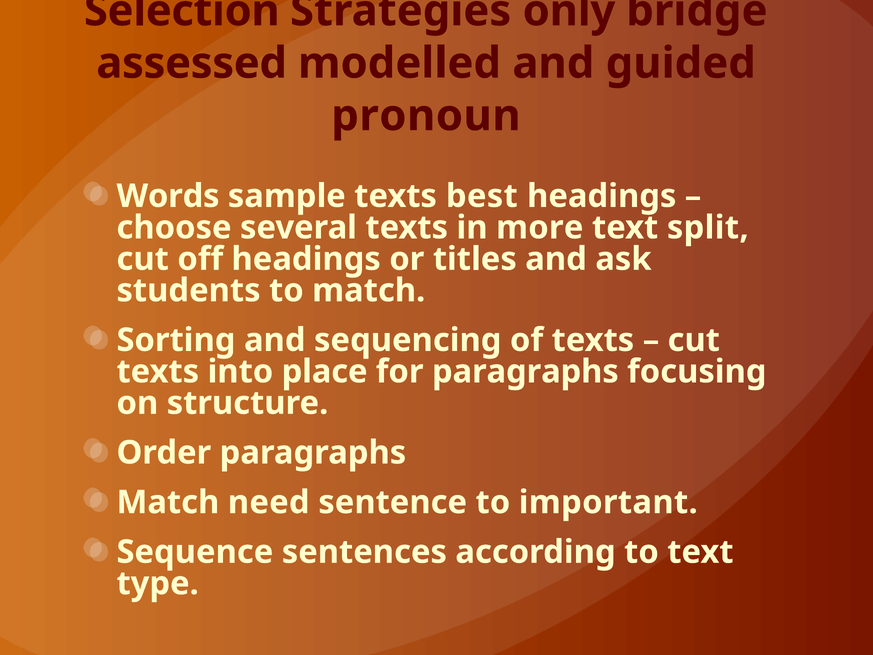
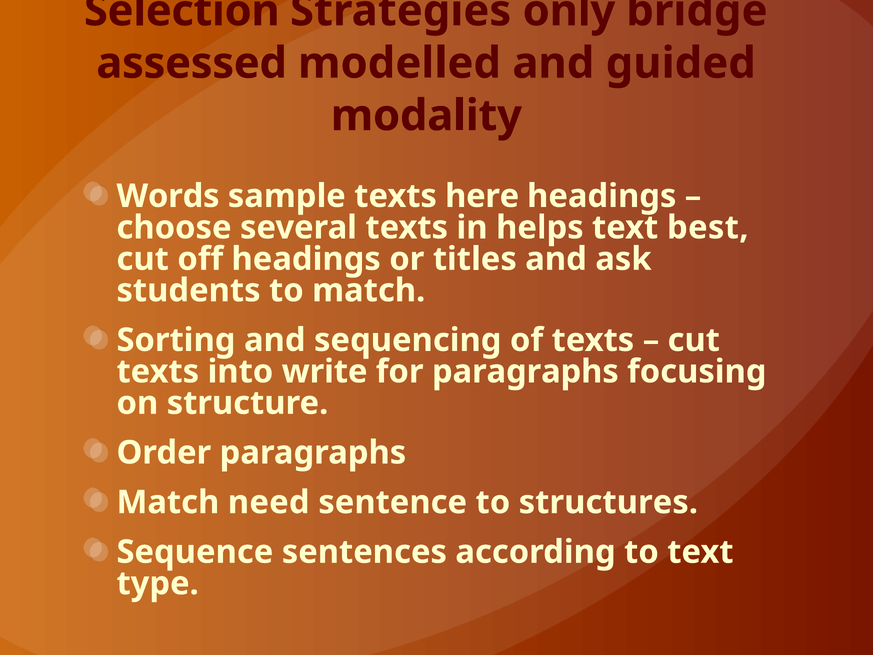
pronoun: pronoun -> modality
best: best -> here
more: more -> helps
split: split -> best
place: place -> write
important: important -> structures
